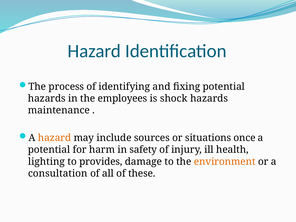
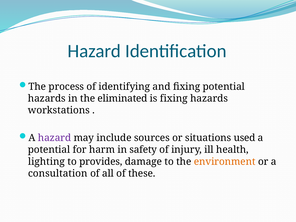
employees: employees -> eliminated
is shock: shock -> fixing
maintenance: maintenance -> workstations
hazard at (55, 138) colour: orange -> purple
once: once -> used
